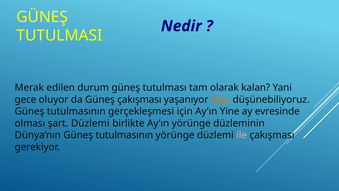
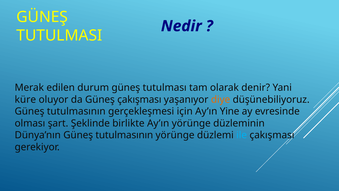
kalan: kalan -> denir
gece: gece -> küre
şart Düzlemi: Düzlemi -> Şeklinde
ile colour: pink -> light blue
